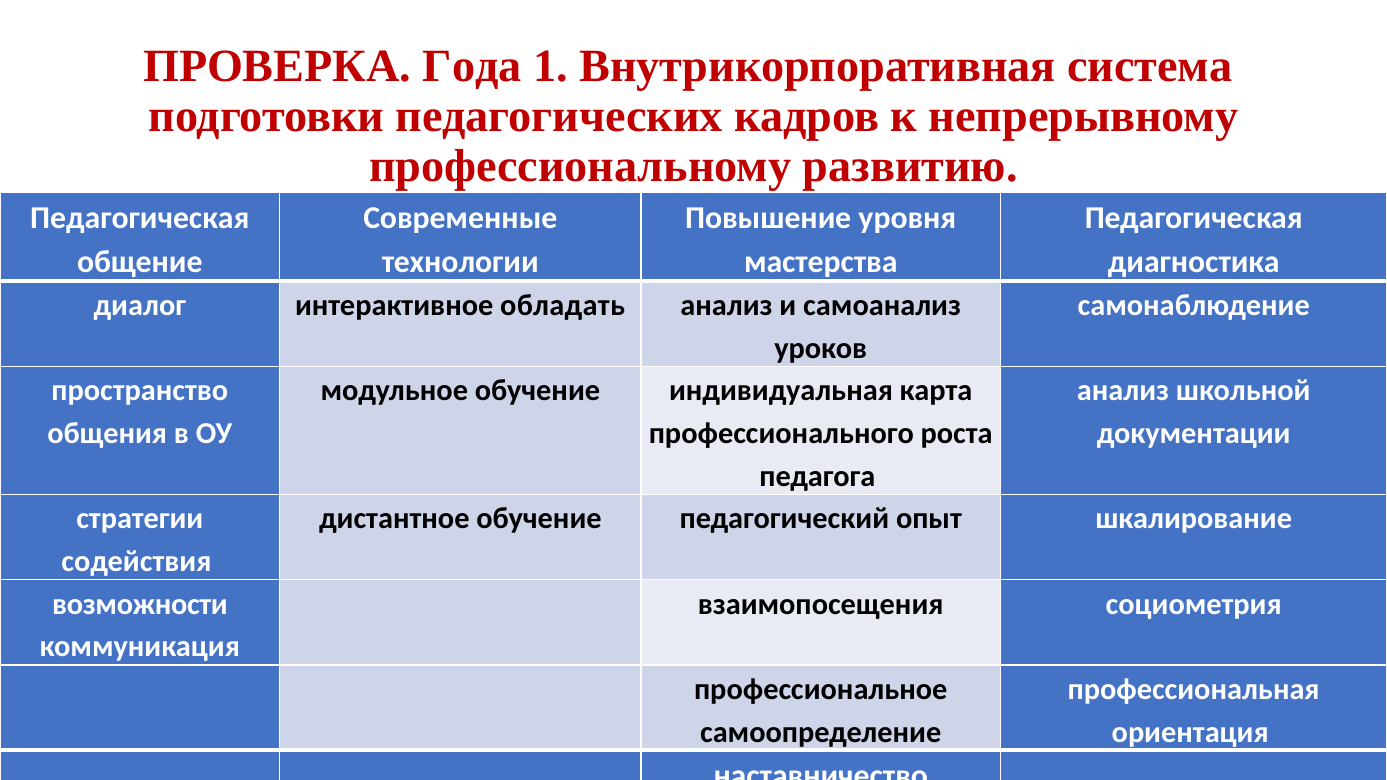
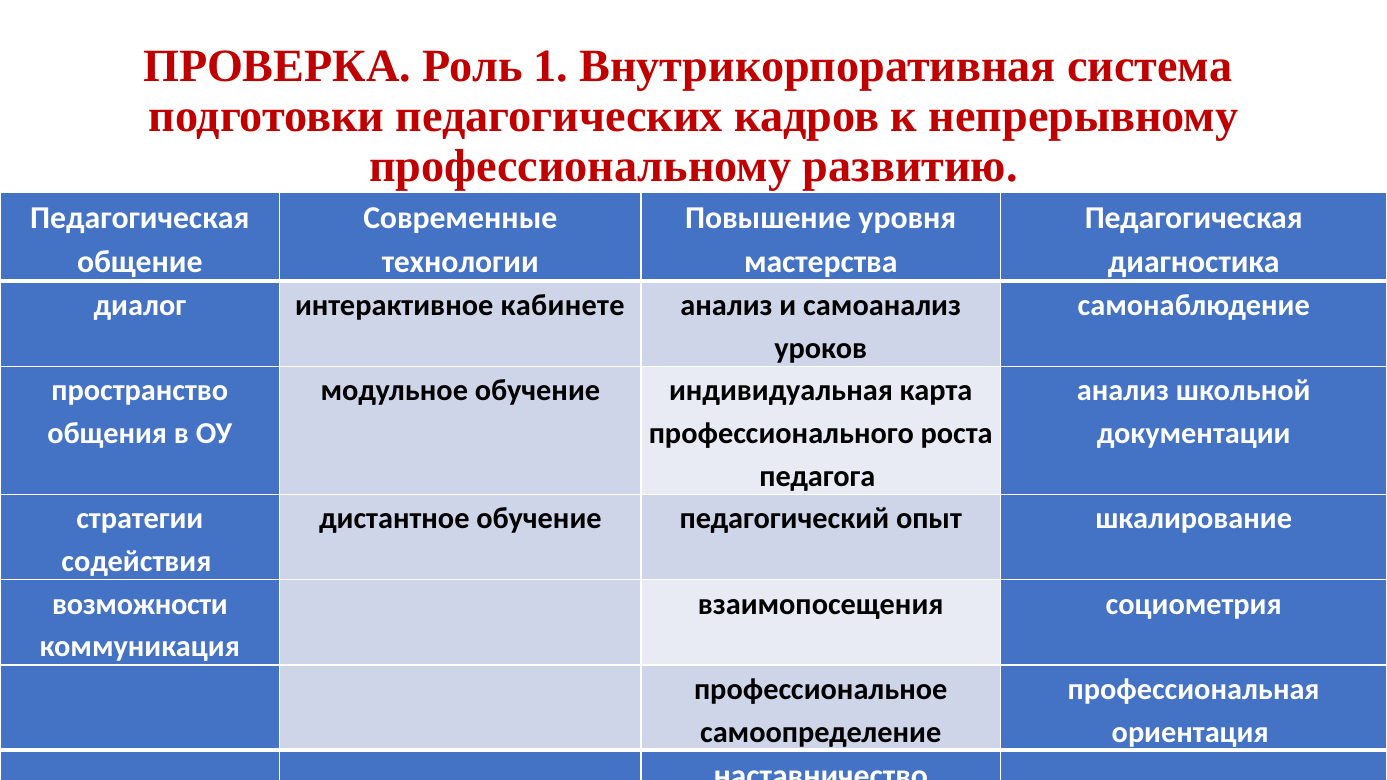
Года: Года -> Роль
обладать: обладать -> кабинете
